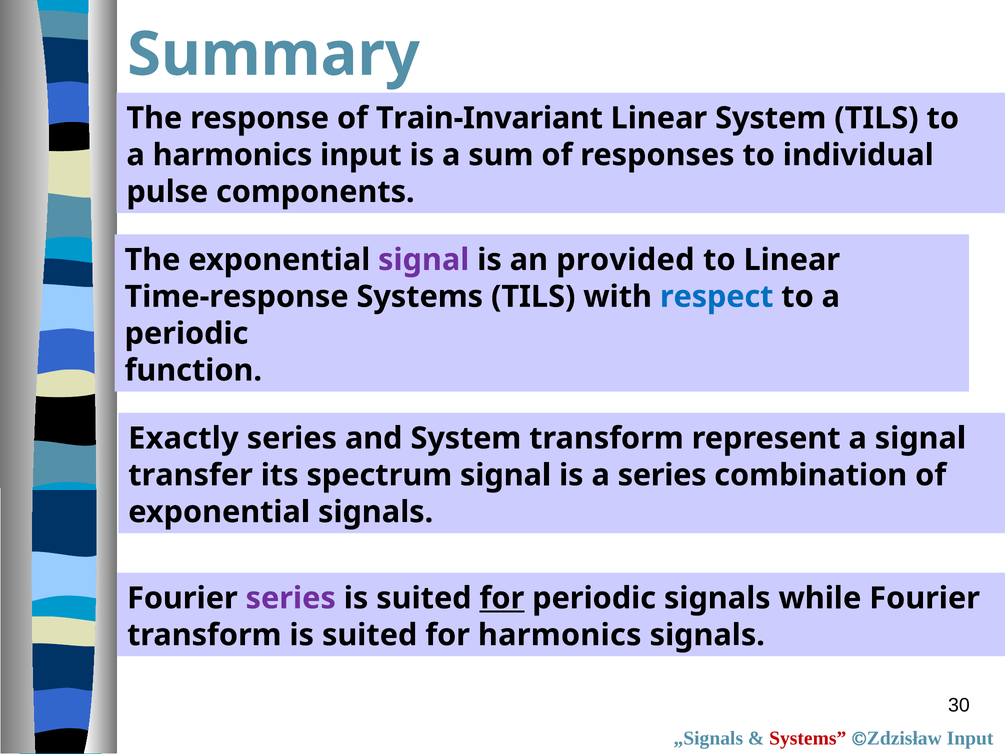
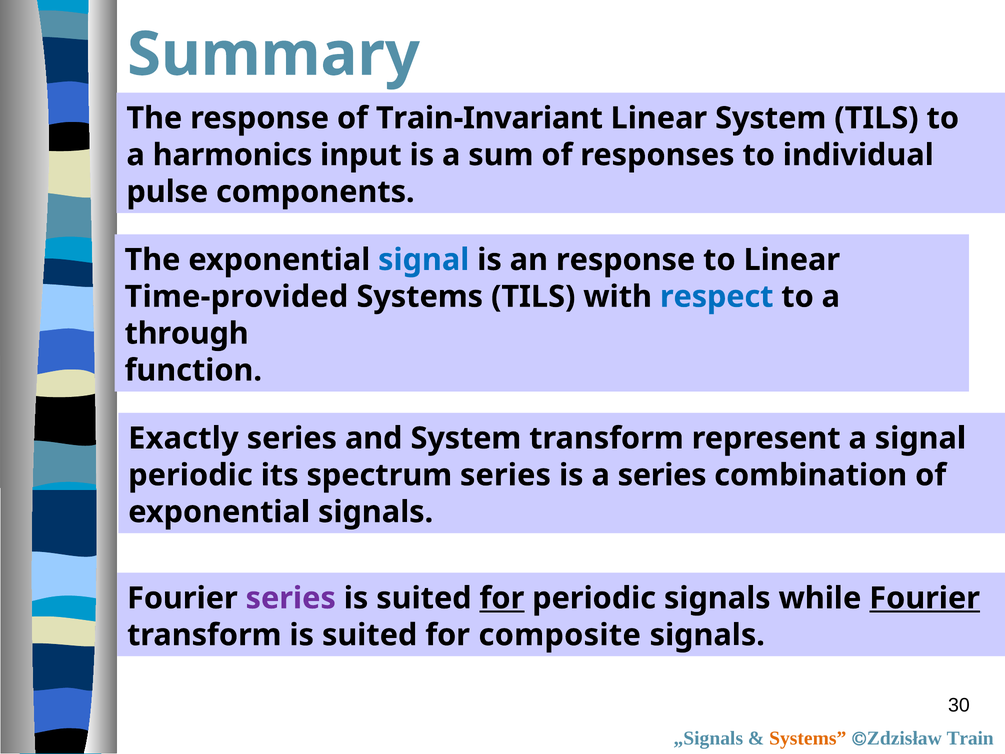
signal at (424, 260) colour: purple -> blue
an provided: provided -> response
Time-response: Time-response -> Time-provided
periodic at (186, 333): periodic -> through
transfer at (191, 475): transfer -> periodic
spectrum signal: signal -> series
Fourier at (925, 598) underline: none -> present
for harmonics: harmonics -> composite
Systems at (808, 738) colour: red -> orange
Zdzisław Input: Input -> Train
